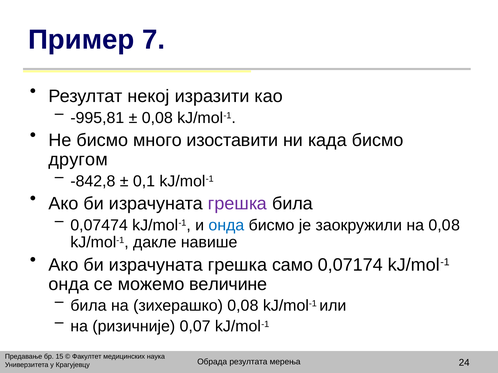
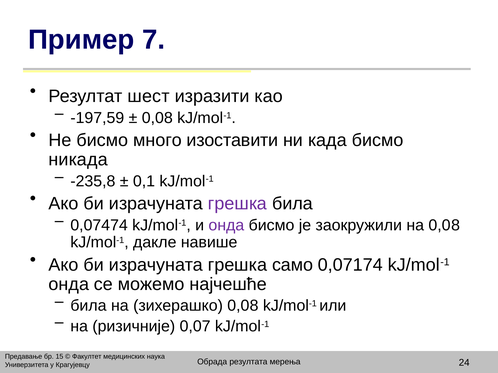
некој: некој -> шест
-995,81: -995,81 -> -197,59
другом: другом -> никада
-842,8: -842,8 -> -235,8
онда at (226, 226) colour: blue -> purple
величине: величине -> најчешће
